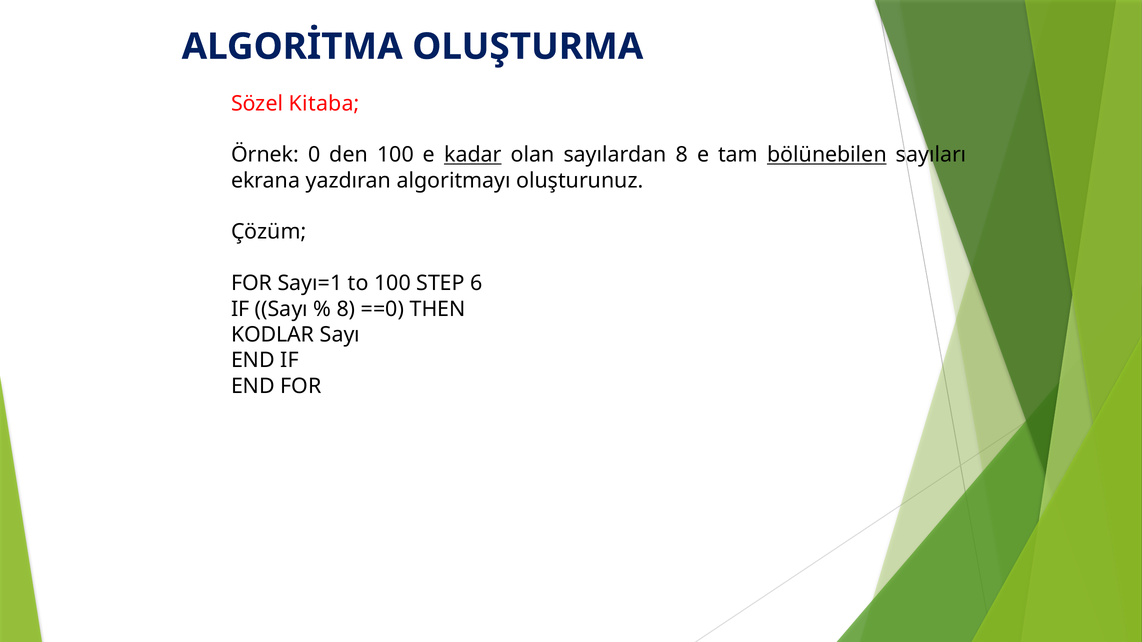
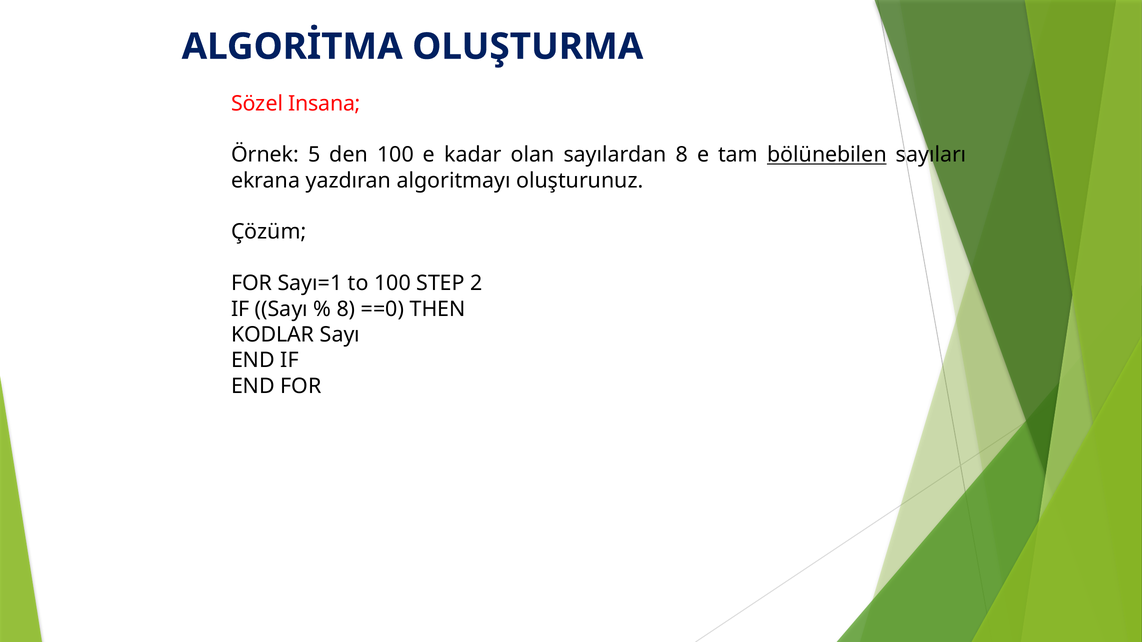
Kitaba: Kitaba -> Insana
0: 0 -> 5
kadar underline: present -> none
6: 6 -> 2
